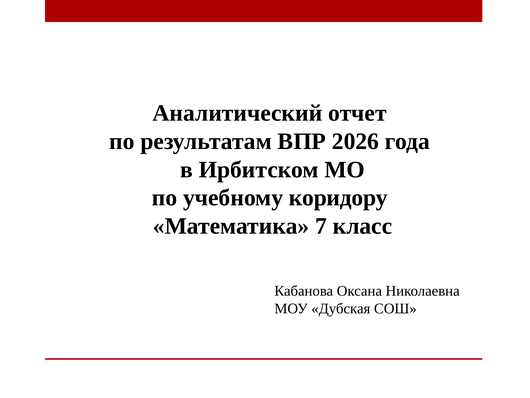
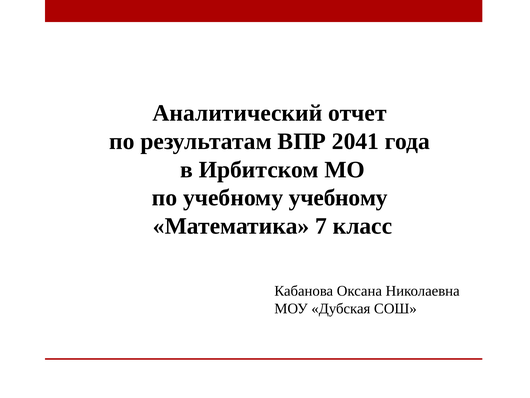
2026: 2026 -> 2041
учебному коридору: коридору -> учебному
